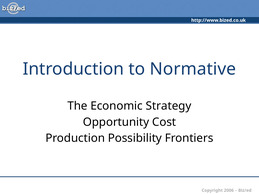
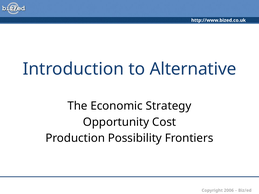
Normative: Normative -> Alternative
